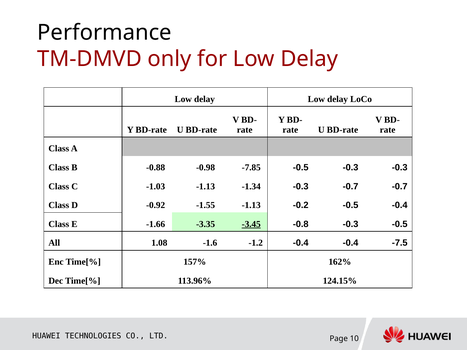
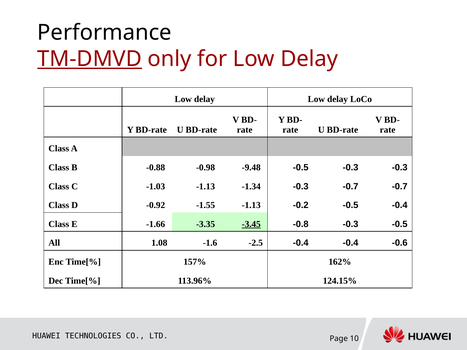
TM-DMVD underline: none -> present
-7.85: -7.85 -> -9.48
-1.2: -1.2 -> -2.5
-7.5: -7.5 -> -0.6
